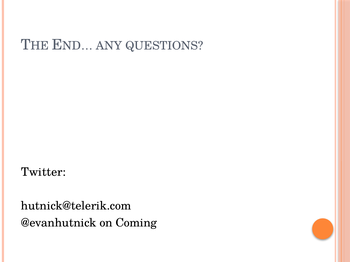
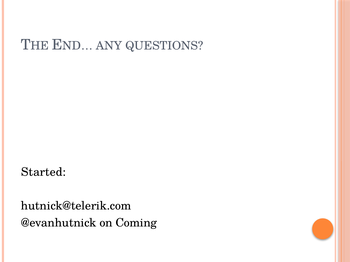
Twitter: Twitter -> Started
